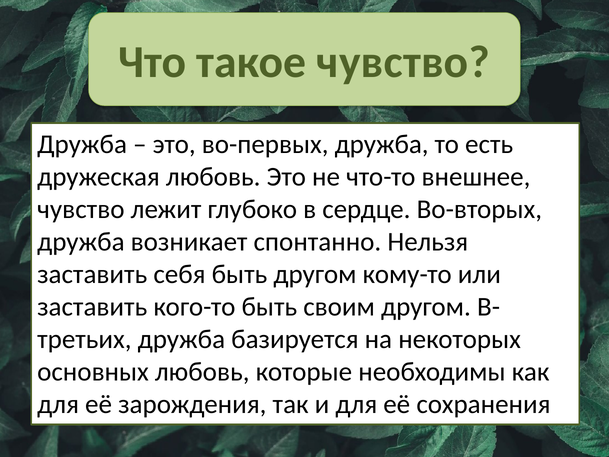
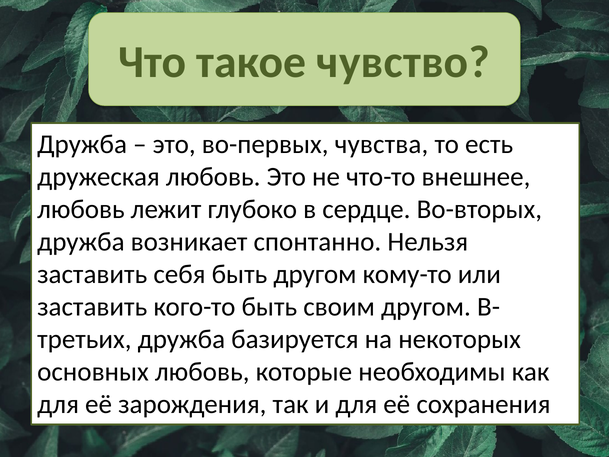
во-первых дружба: дружба -> чувства
чувство at (81, 209): чувство -> любовь
